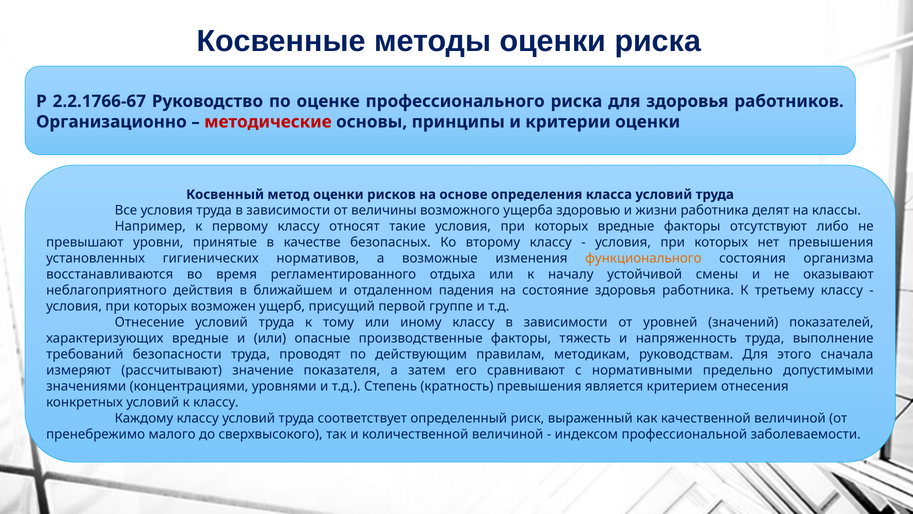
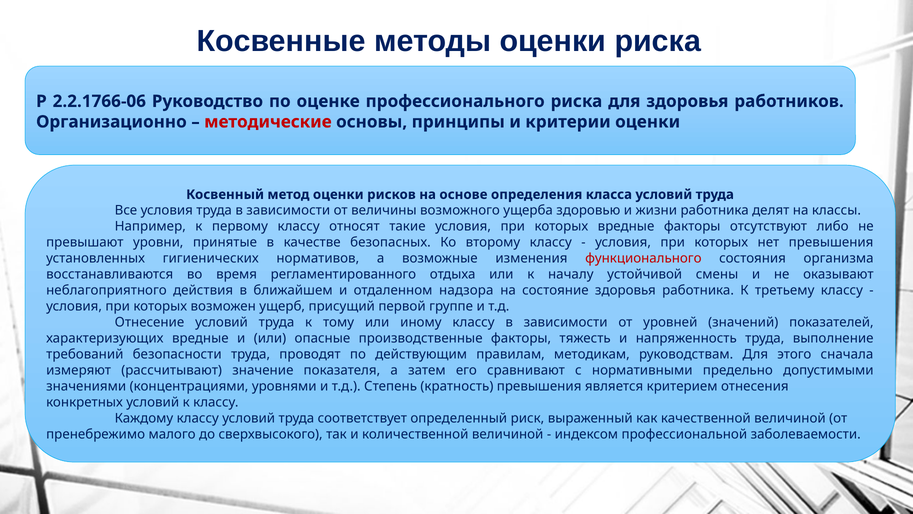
2.2.1766-67: 2.2.1766-67 -> 2.2.1766-06
функционального colour: orange -> red
падения: падения -> надзора
